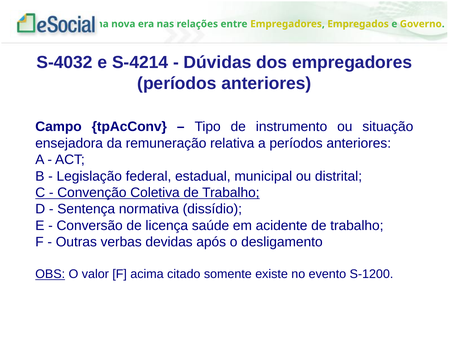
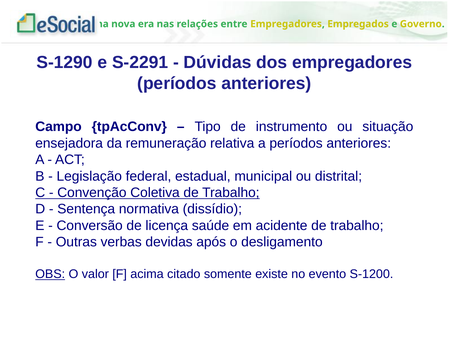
S-4032: S-4032 -> S-1290
S-4214: S-4214 -> S-2291
